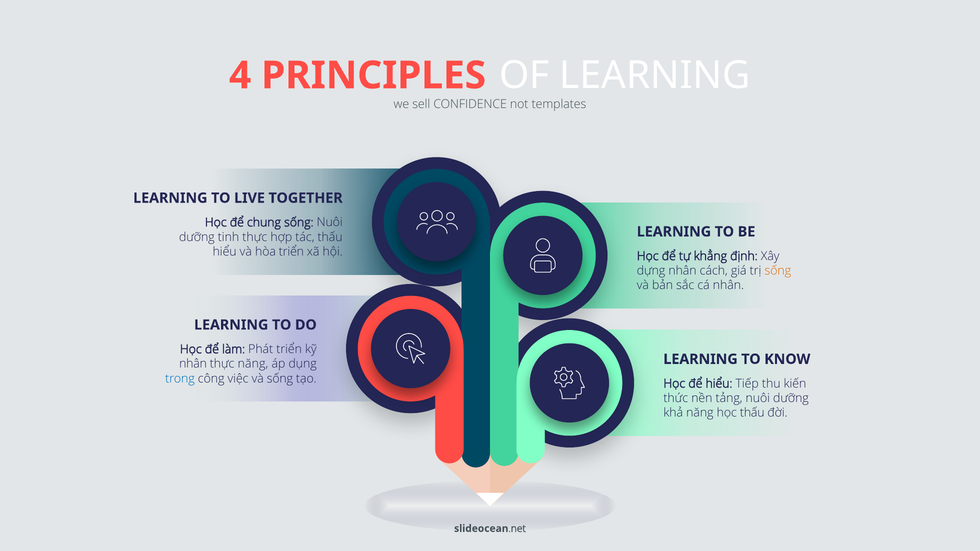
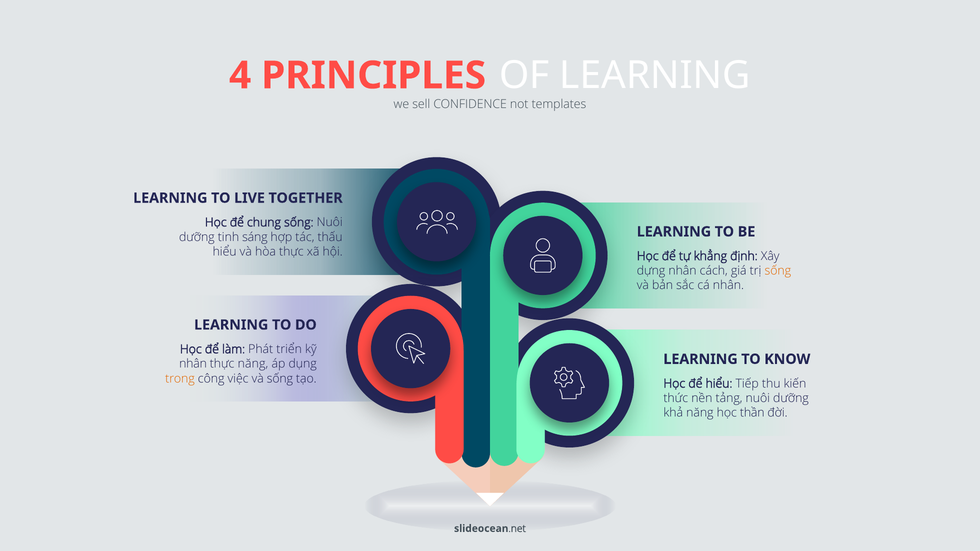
tinh thực: thực -> sáng
hòa triển: triển -> thực
trong colour: blue -> orange
học thấu: thấu -> thần
